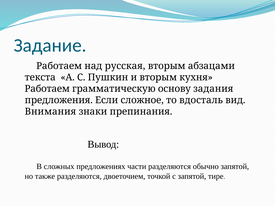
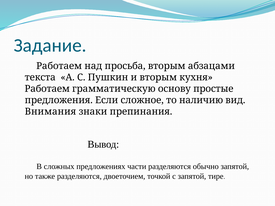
русская: русская -> просьба
задания: задания -> простые
вдосталь: вдосталь -> наличию
